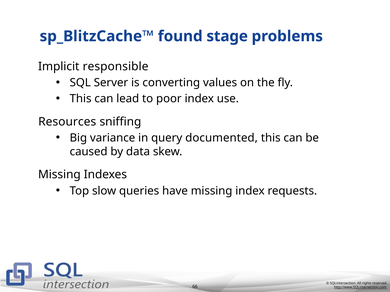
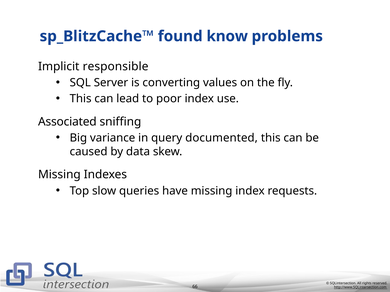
stage: stage -> know
Resources: Resources -> Associated
